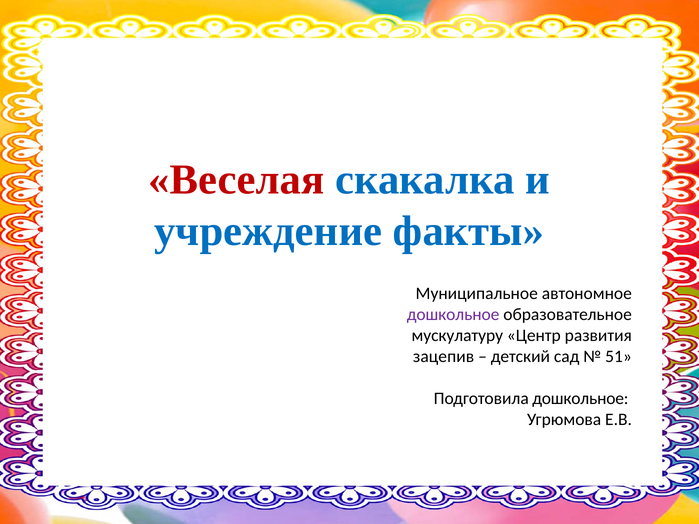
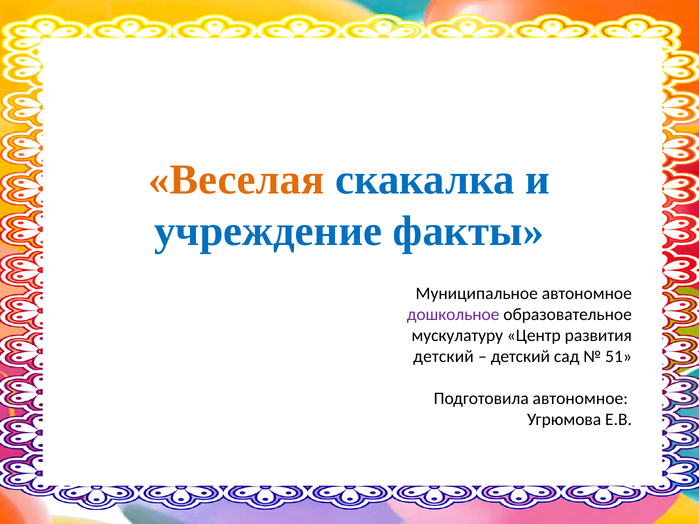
Веселая colour: red -> orange
зацепив at (444, 357): зацепив -> детский
Подготовила дошкольное: дошкольное -> автономное
